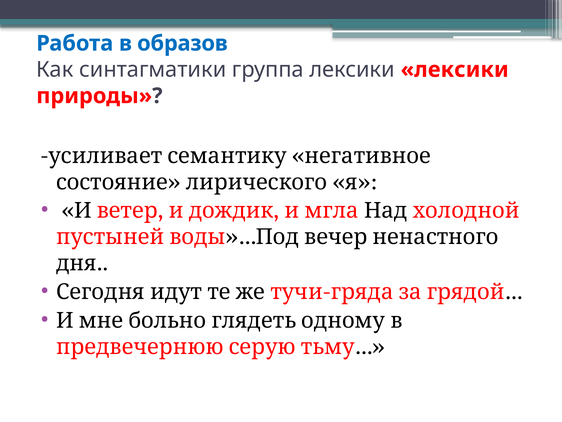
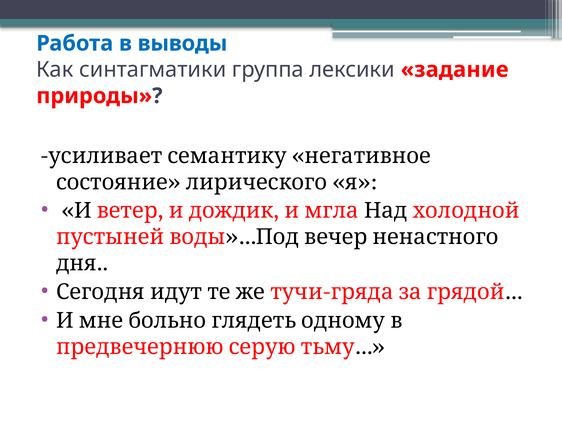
образов: образов -> выводы
лексики лексики: лексики -> задание
